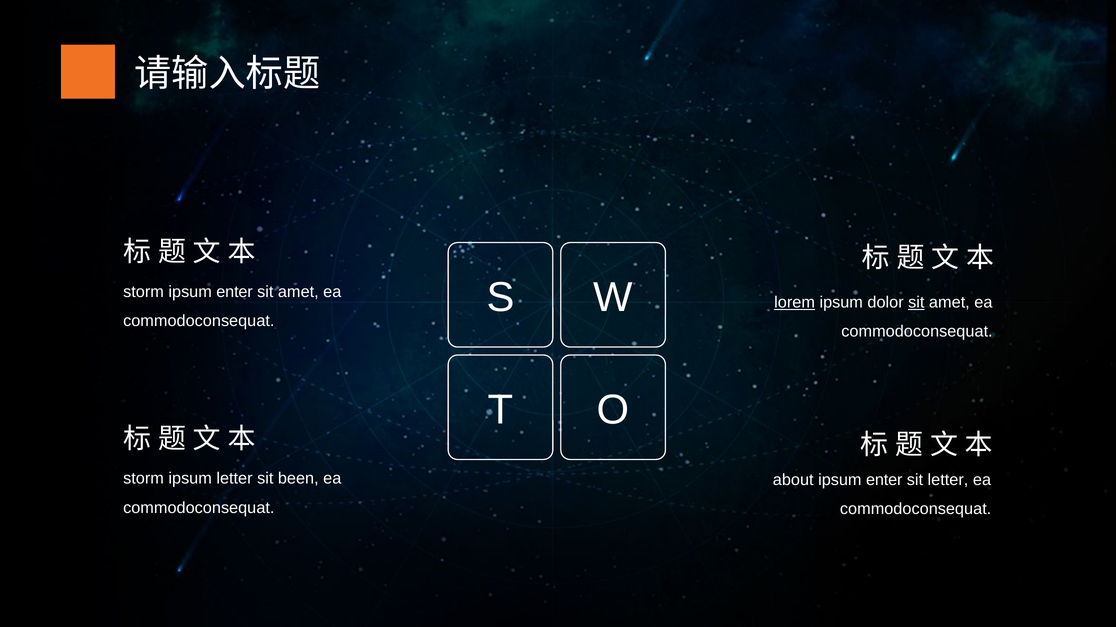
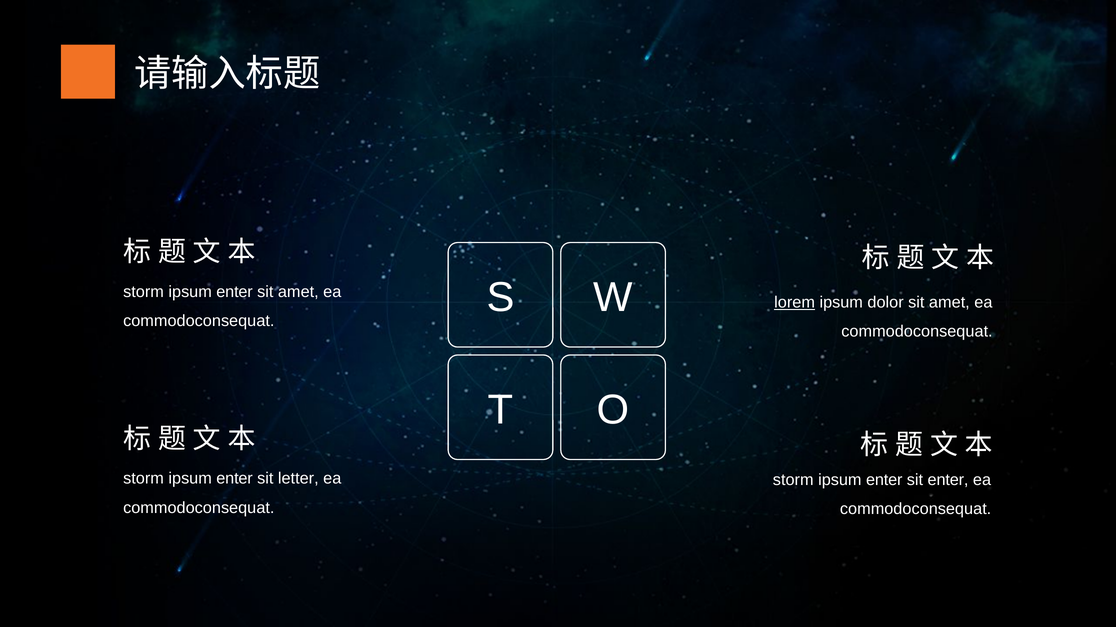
sit at (916, 303) underline: present -> none
letter at (234, 479): letter -> enter
been: been -> letter
about at (793, 480): about -> storm
sit letter: letter -> enter
